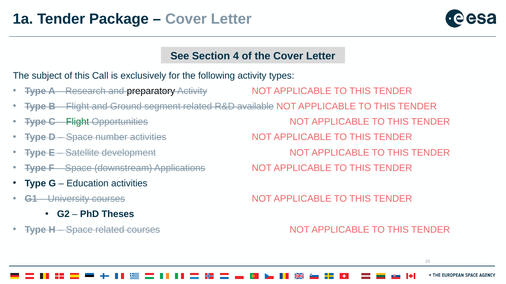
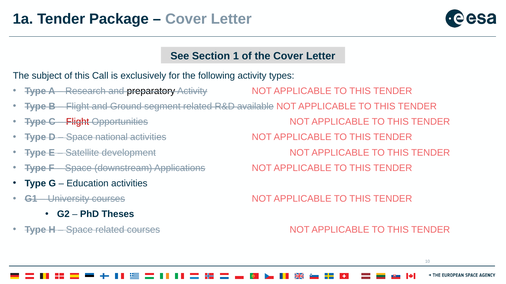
4: 4 -> 1
Flight at (78, 122) colour: green -> red
number: number -> national
